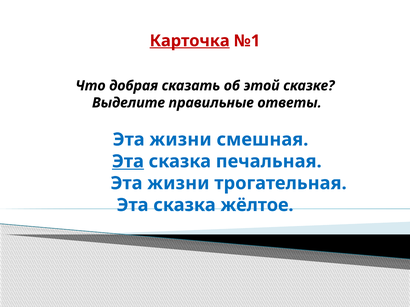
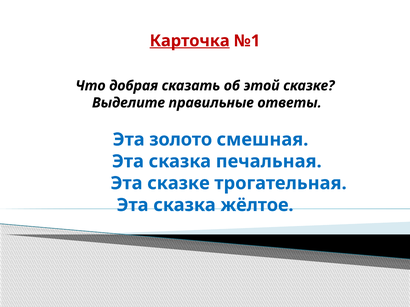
жизни at (181, 140): жизни -> золото
Эта at (128, 162) underline: present -> none
жизни at (178, 183): жизни -> сказке
